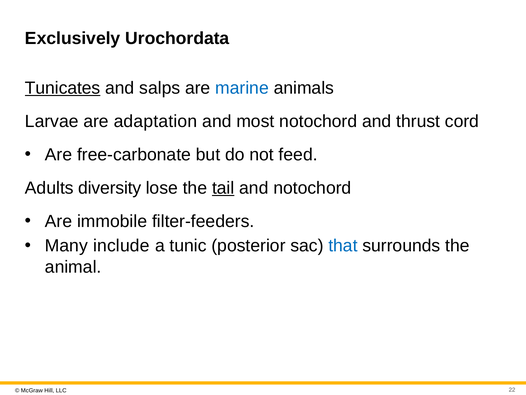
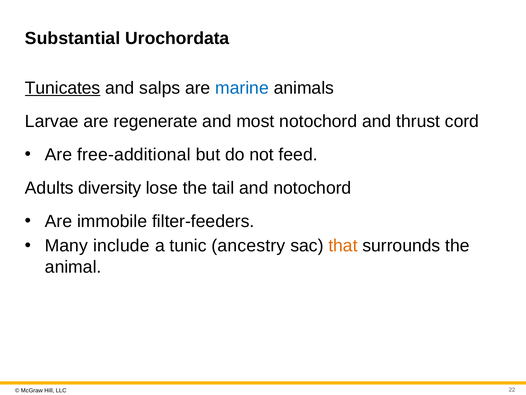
Exclusively: Exclusively -> Substantial
adaptation: adaptation -> regenerate
free-carbonate: free-carbonate -> free-additional
tail underline: present -> none
posterior: posterior -> ancestry
that colour: blue -> orange
